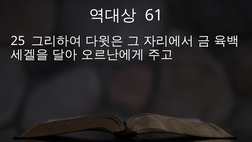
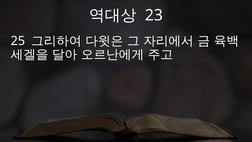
61: 61 -> 23
